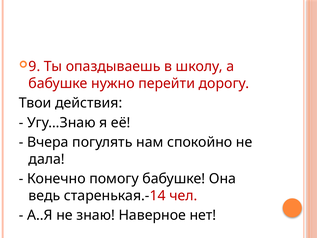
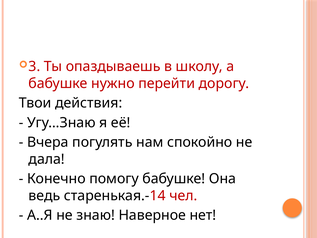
9: 9 -> 3
